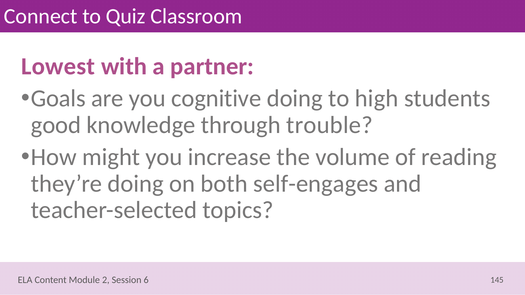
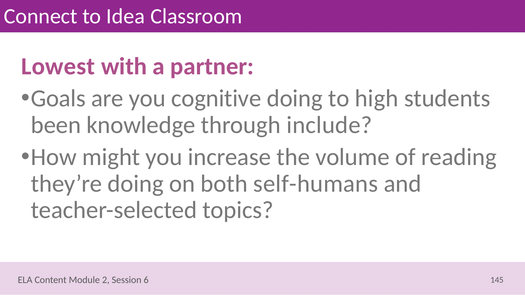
Quiz: Quiz -> Idea
good: good -> been
trouble: trouble -> include
self-engages: self-engages -> self-humans
